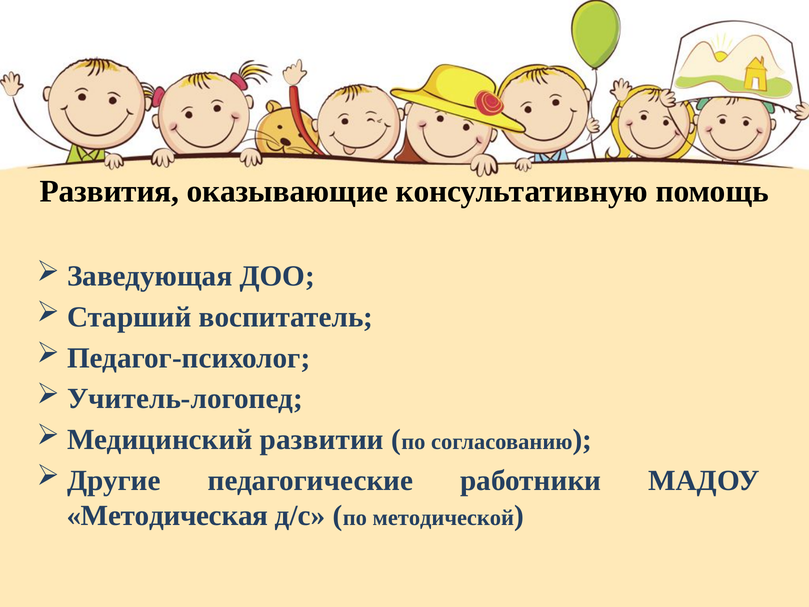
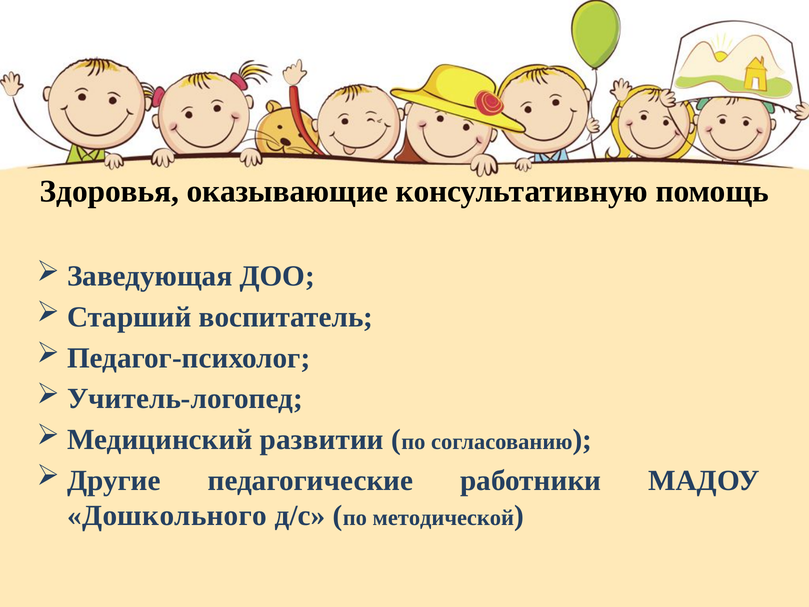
Развития: Развития -> Здоровья
Методическая: Методическая -> Дошкольного
